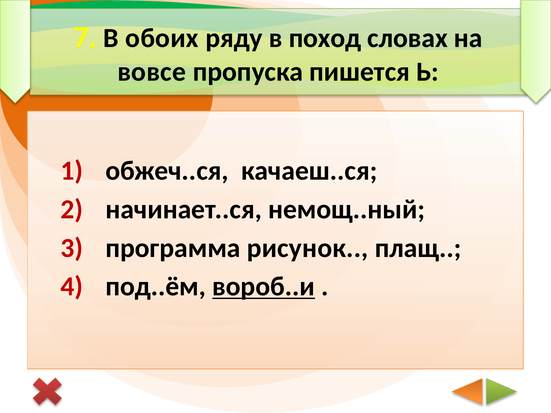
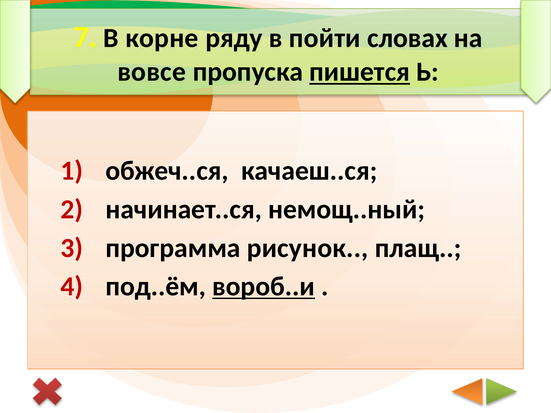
обоих: обоих -> корне
поход: поход -> пойти
пишется underline: none -> present
